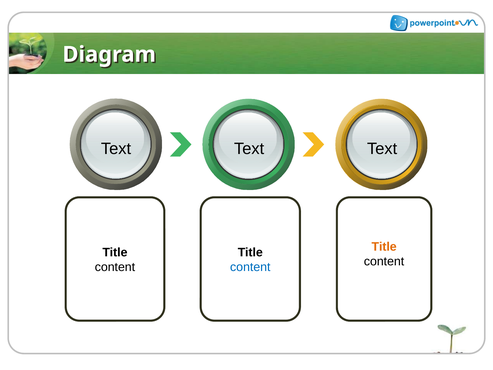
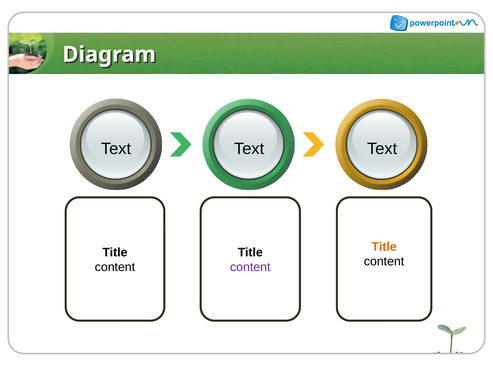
content at (250, 267) colour: blue -> purple
